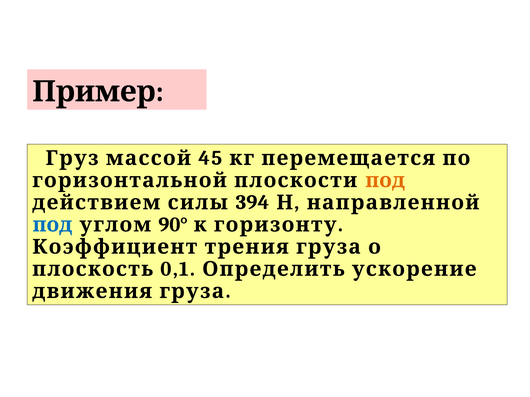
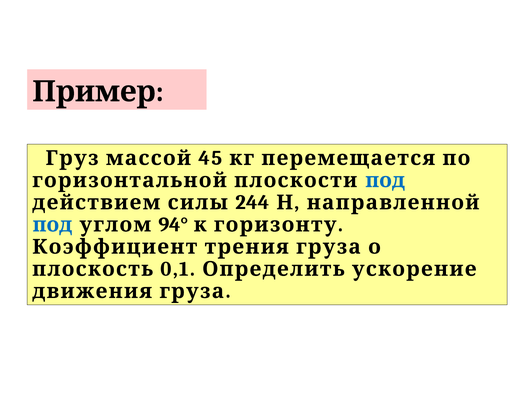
под at (385, 181) colour: orange -> blue
394: 394 -> 244
90°: 90° -> 94°
